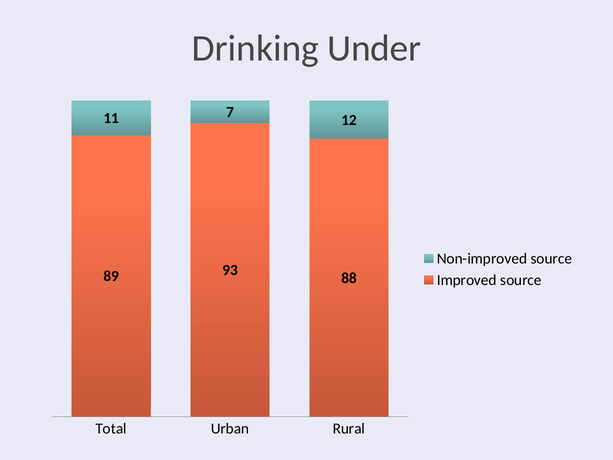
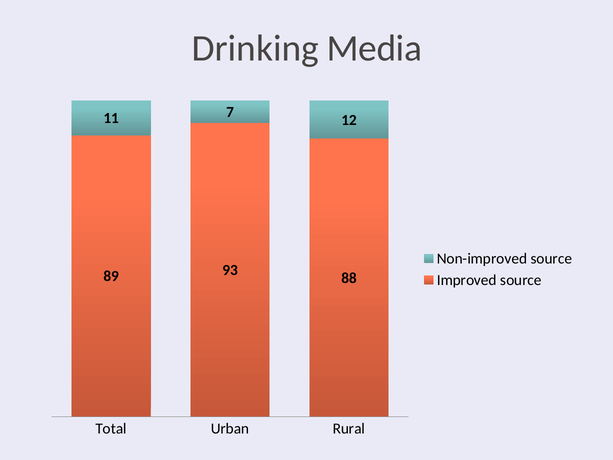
Under: Under -> Media
